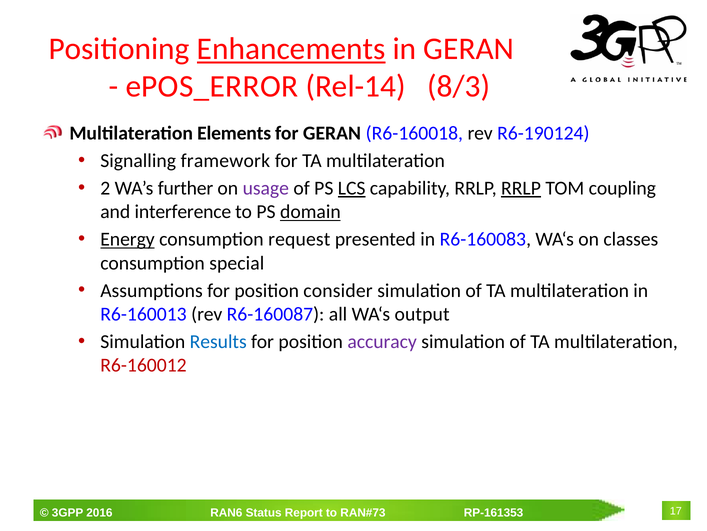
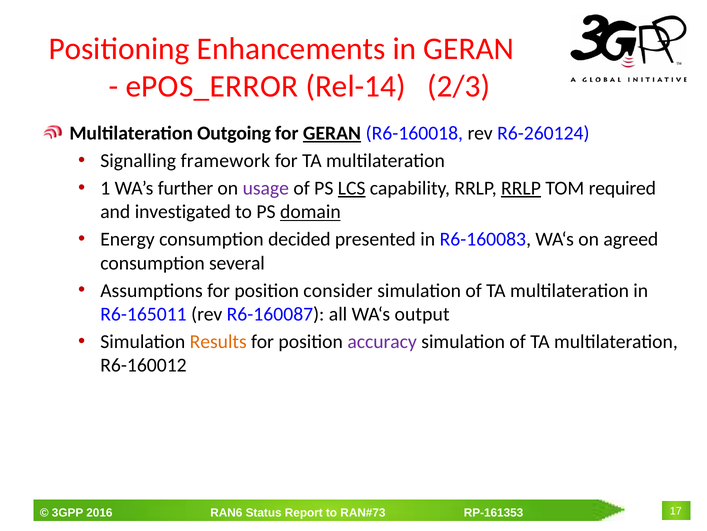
Enhancements underline: present -> none
8/3: 8/3 -> 2/3
Elements: Elements -> Outgoing
GERAN at (332, 133) underline: none -> present
R6-190124: R6-190124 -> R6-260124
2: 2 -> 1
coupling: coupling -> required
interference: interference -> investigated
Energy underline: present -> none
request: request -> decided
classes: classes -> agreed
special: special -> several
R6-160013: R6-160013 -> R6-165011
Results colour: blue -> orange
R6-160012 colour: red -> black
